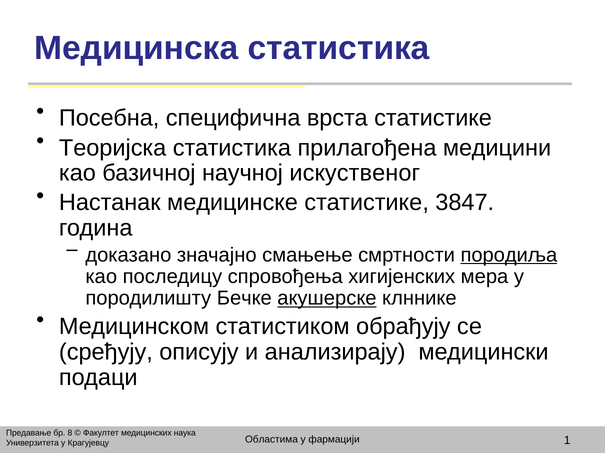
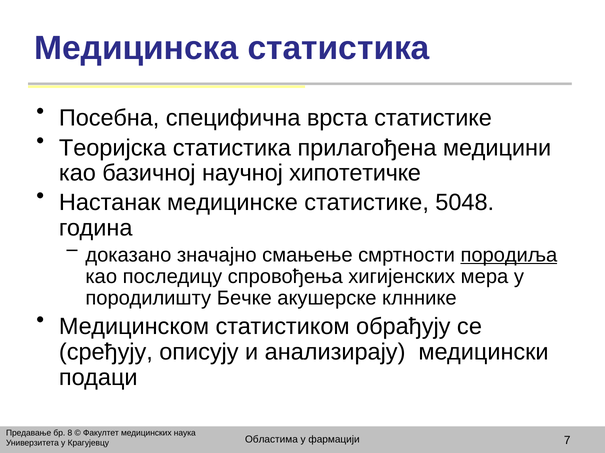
искуственог: искуственог -> хипотетичке
3847: 3847 -> 5048
акушерске underline: present -> none
1: 1 -> 7
